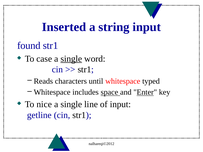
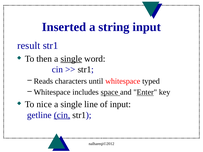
found: found -> result
case: case -> then
cin at (62, 115) underline: none -> present
